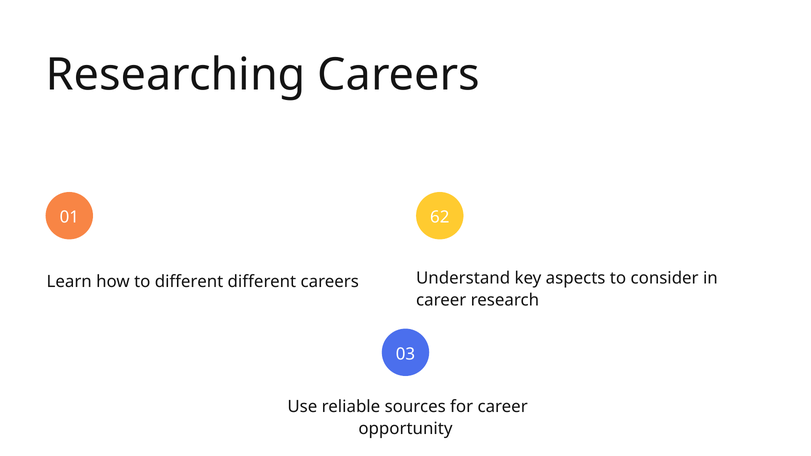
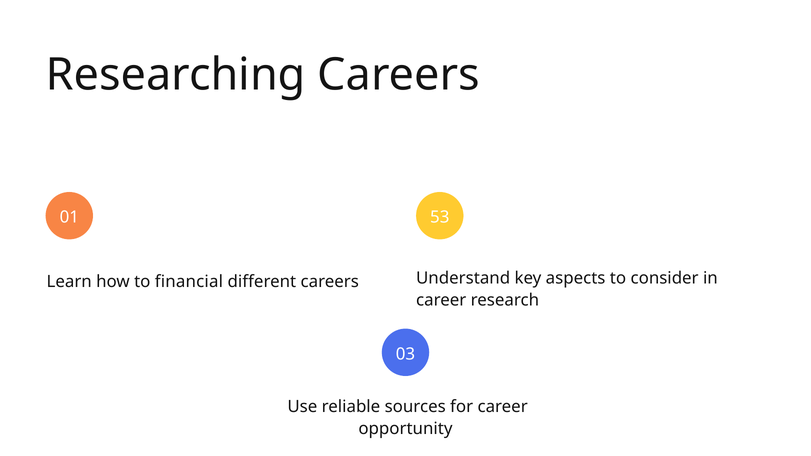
62: 62 -> 53
to different: different -> financial
